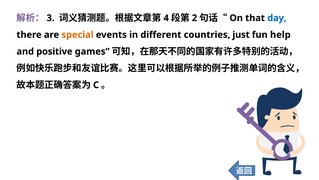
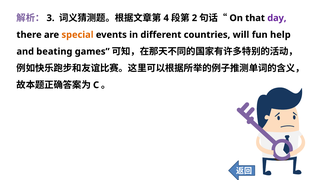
day colour: blue -> purple
just: just -> will
positive: positive -> beating
